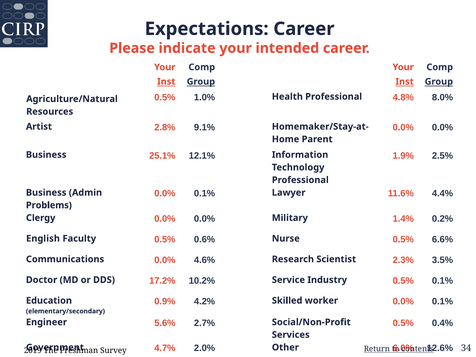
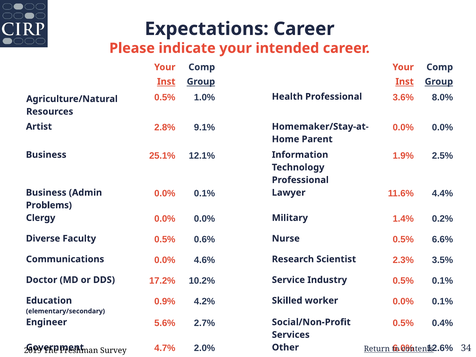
4.8%: 4.8% -> 3.6%
English: English -> Diverse
